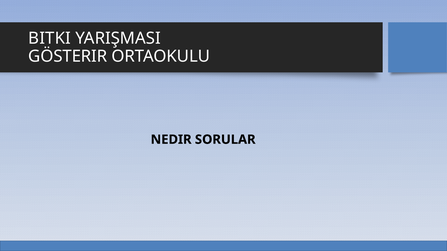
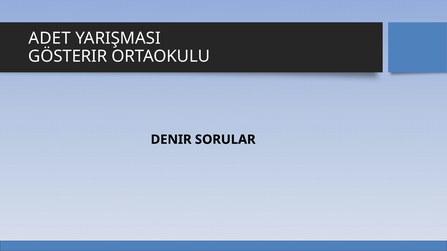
BITKI: BITKI -> ADET
NEDIR: NEDIR -> DENIR
